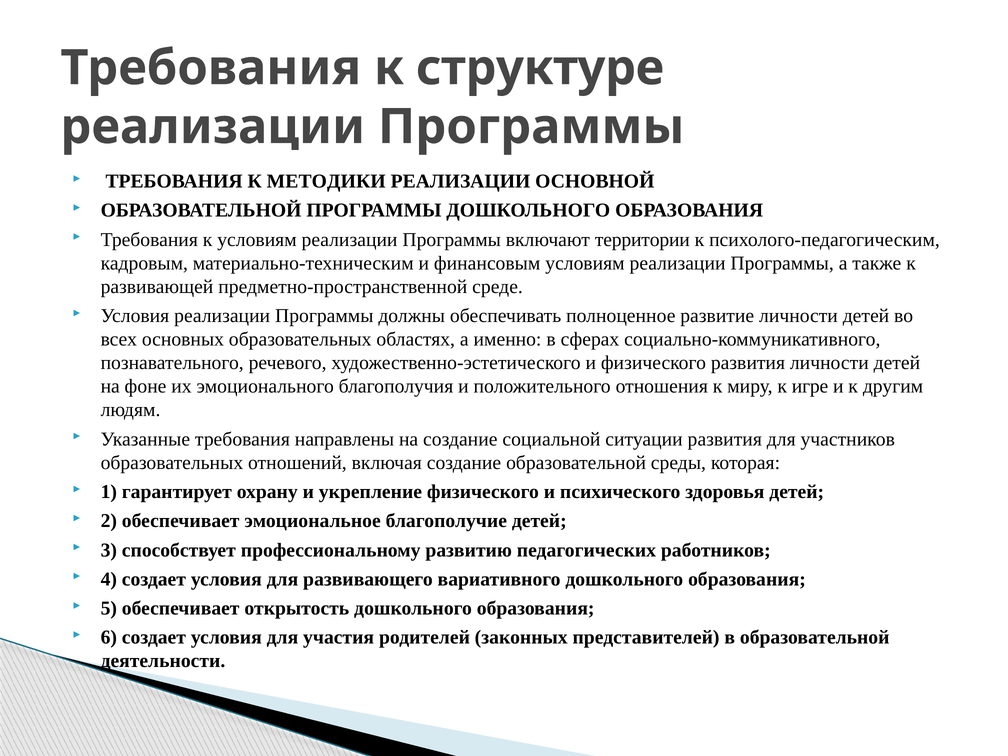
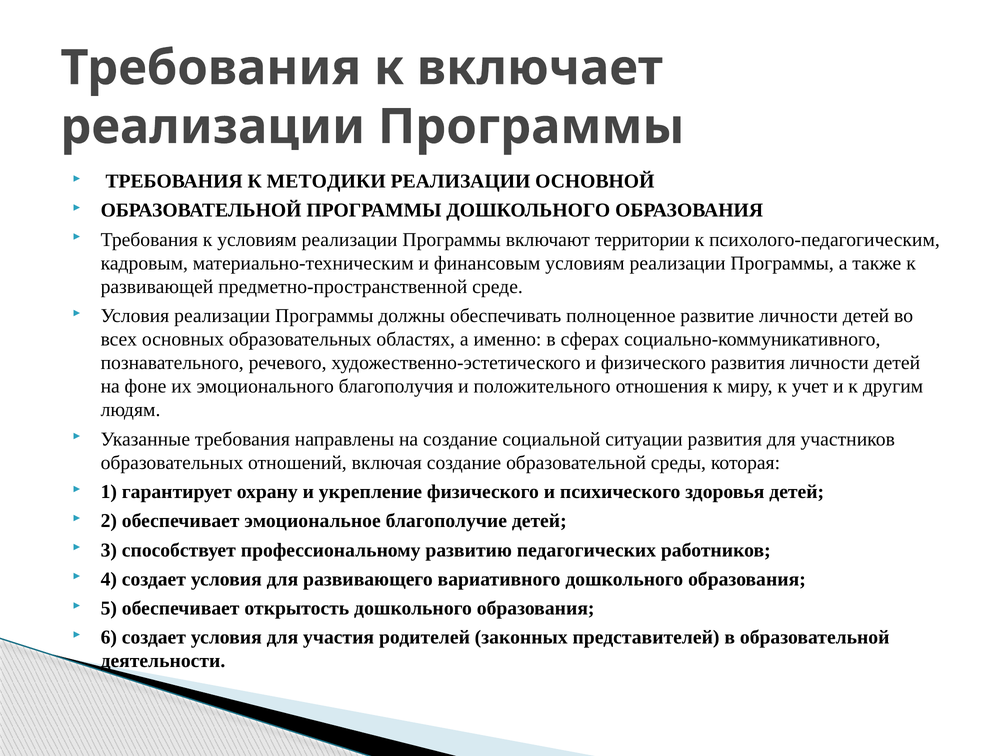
структуре: структуре -> включает
игре: игре -> учет
